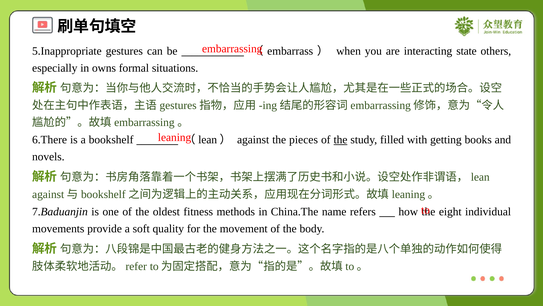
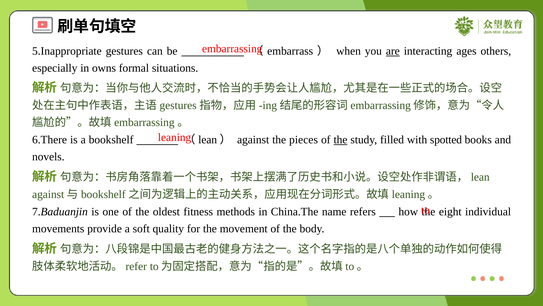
are underline: none -> present
state: state -> ages
getting: getting -> spotted
